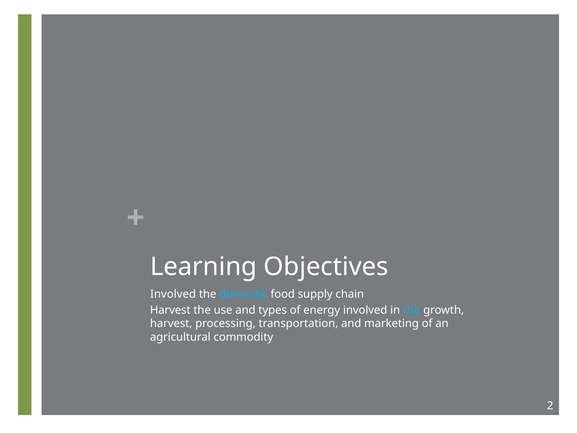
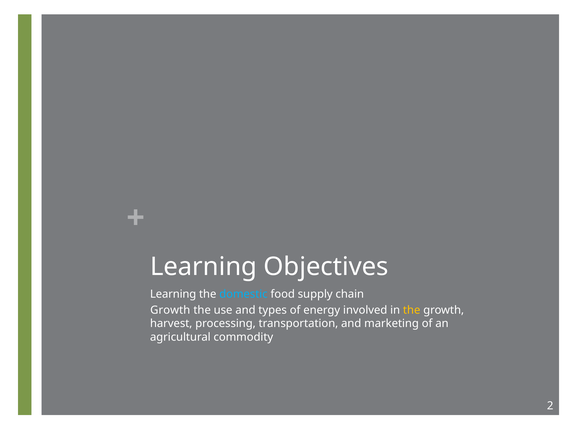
Involved at (173, 294): Involved -> Learning
Harvest at (170, 310): Harvest -> Growth
the at (412, 310) colour: light blue -> yellow
